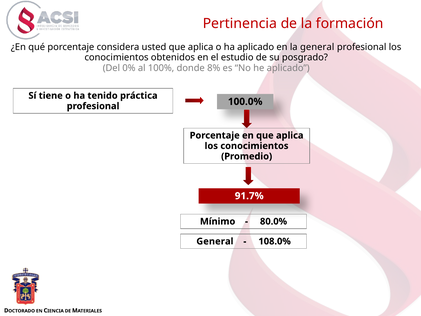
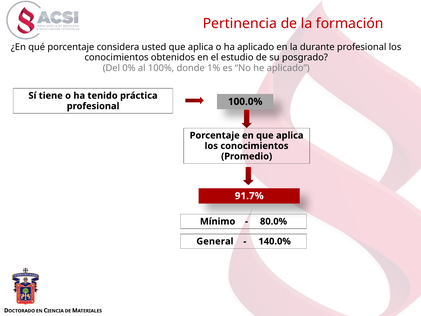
la general: general -> durante
8%: 8% -> 1%
108.0%: 108.0% -> 140.0%
